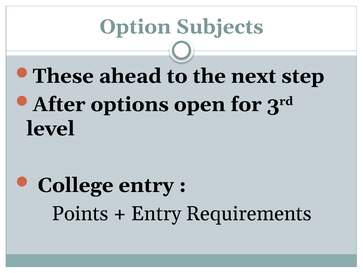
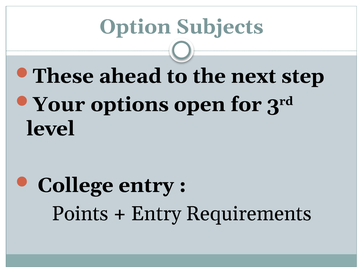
After: After -> Your
